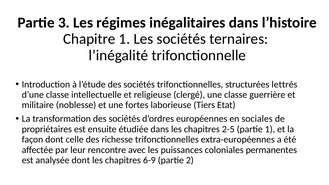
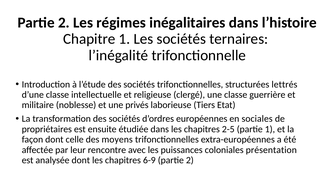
3 at (64, 23): 3 -> 2
fortes: fortes -> privés
richesse: richesse -> moyens
permanentes: permanentes -> présentation
